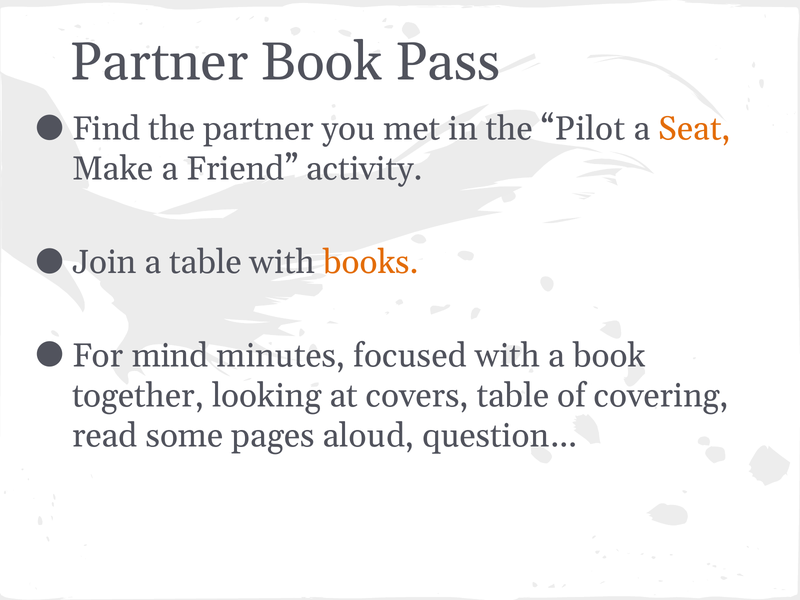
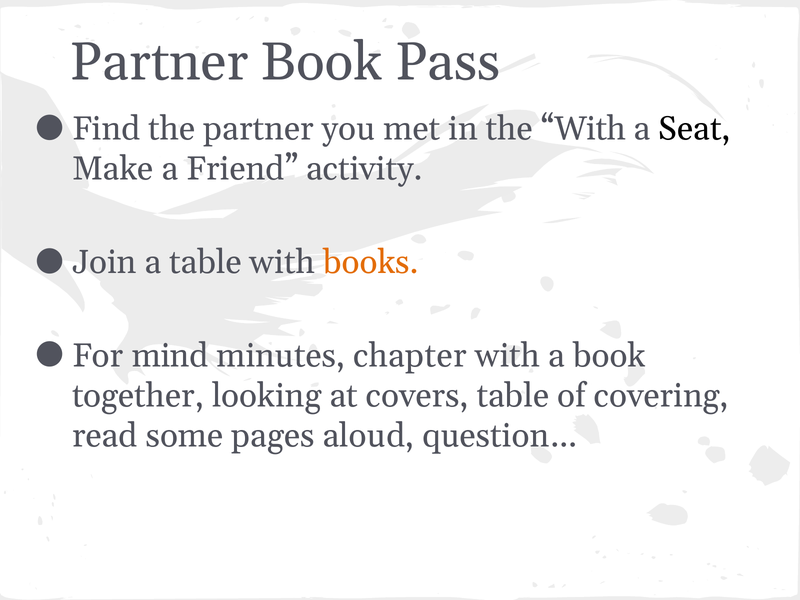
the Pilot: Pilot -> With
Seat colour: orange -> black
focused: focused -> chapter
